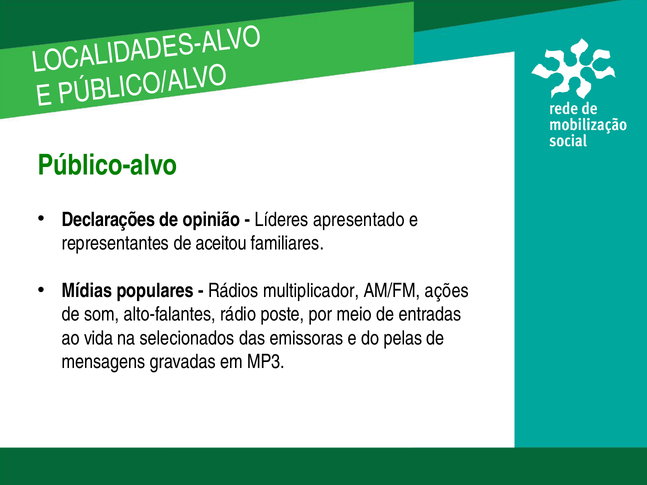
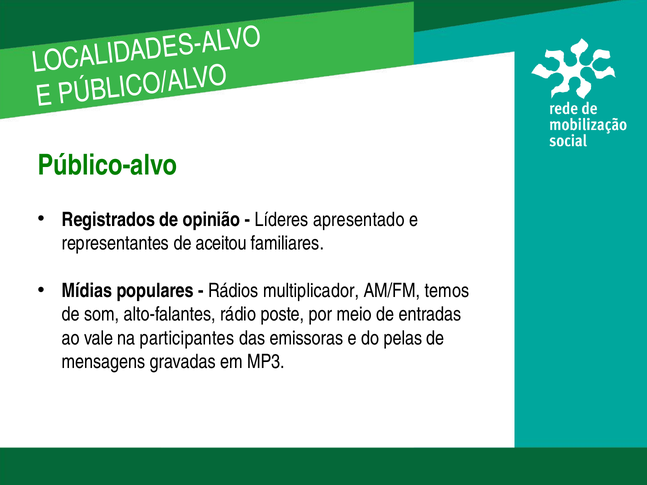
Declarações: Declarações -> Registrados
ações: ações -> temos
vida: vida -> vale
selecionados: selecionados -> participantes
